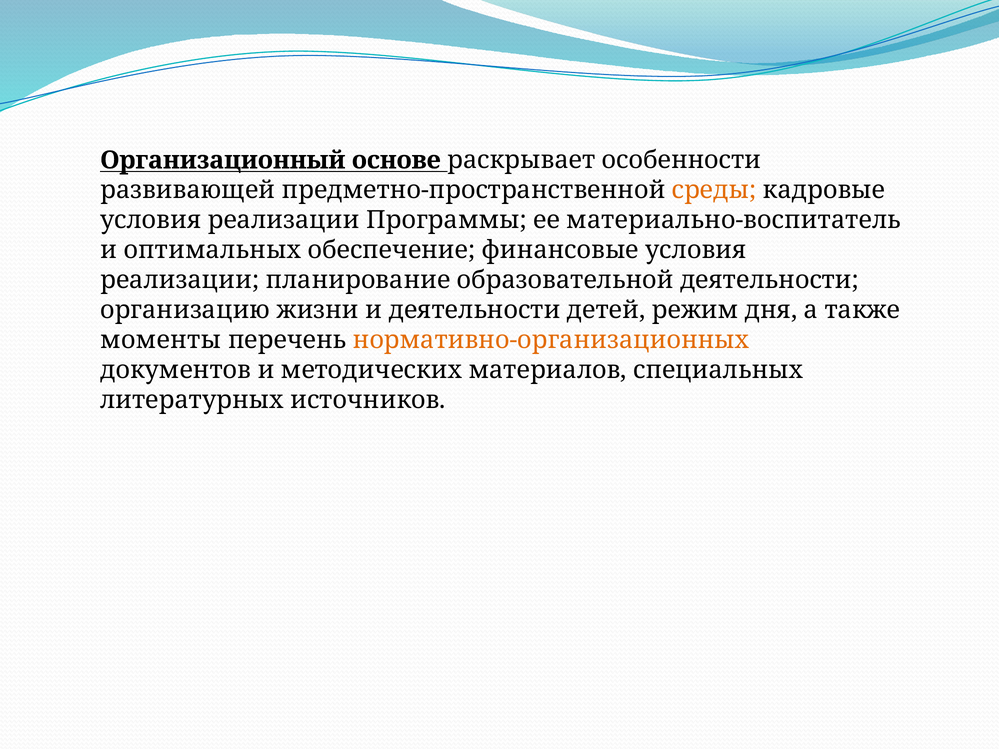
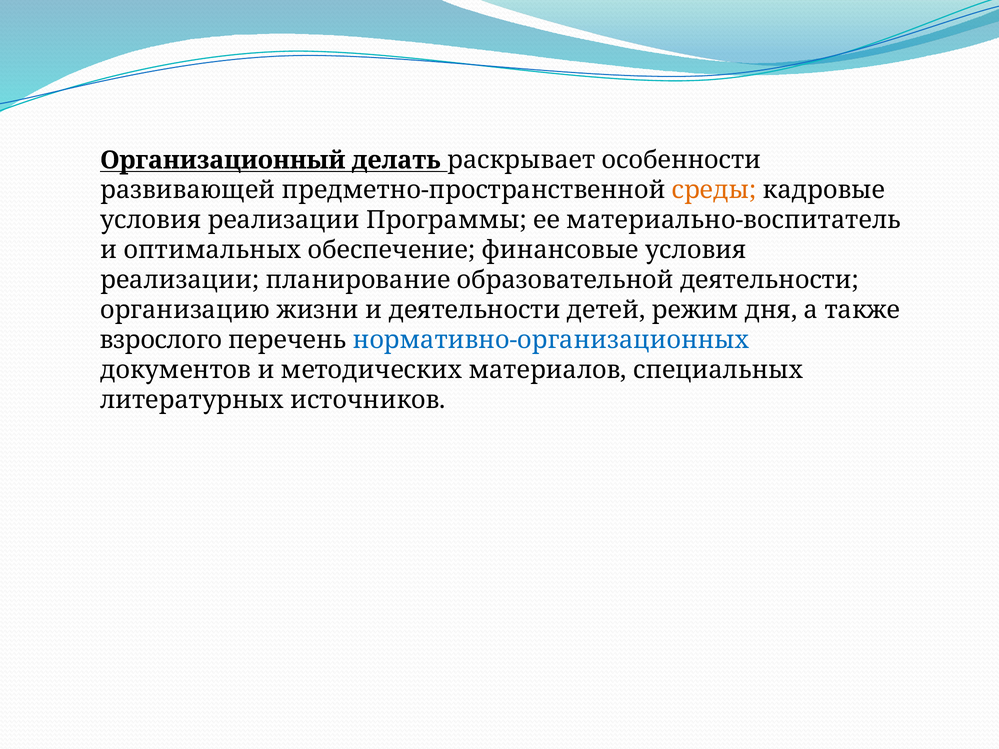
основе: основе -> делать
моменты: моменты -> взрослого
нормативно-организационных colour: orange -> blue
